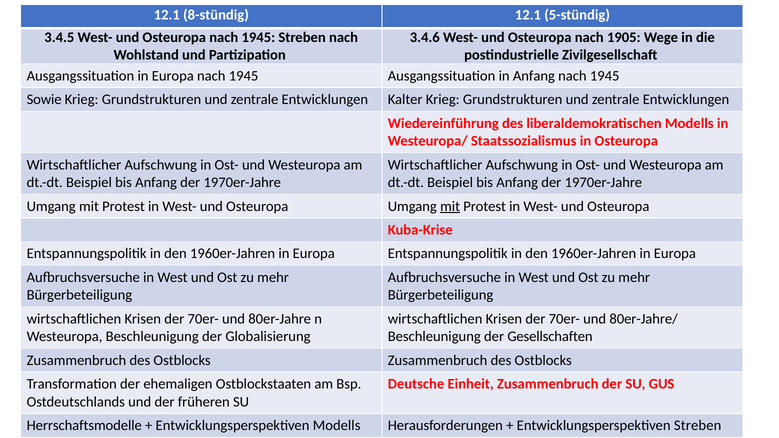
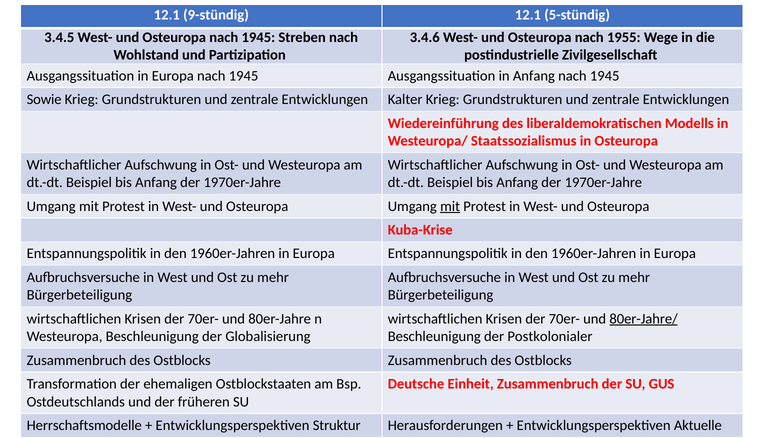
8-stündig: 8-stündig -> 9-stündig
1905: 1905 -> 1955
80er-Jahre/ underline: none -> present
Gesellschaften: Gesellschaften -> Postkolonialer
Entwicklungsperspektiven Modells: Modells -> Struktur
Entwicklungsperspektiven Streben: Streben -> Aktuelle
